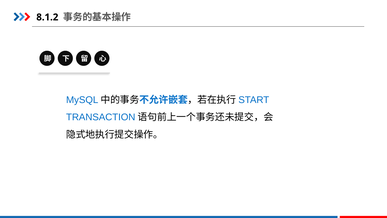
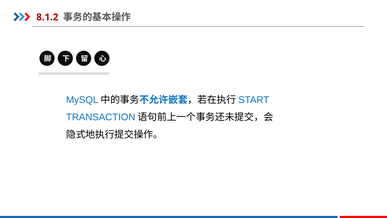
8.1.2 colour: black -> red
